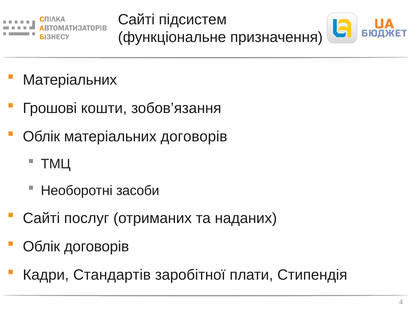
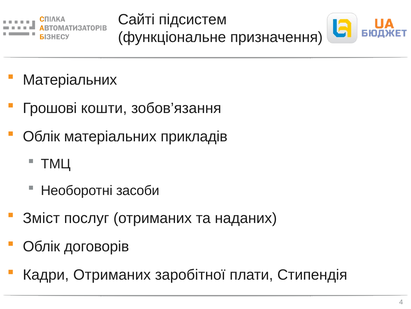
матеріальних договорів: договорів -> прикладів
Сайті at (41, 218): Сайті -> Зміст
Кадри Стандартів: Стандартів -> Отриманих
